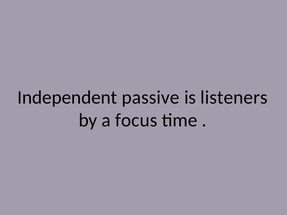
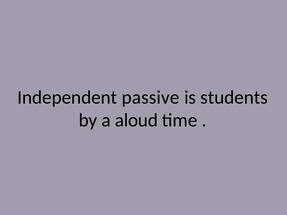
listeners: listeners -> students
focus: focus -> aloud
